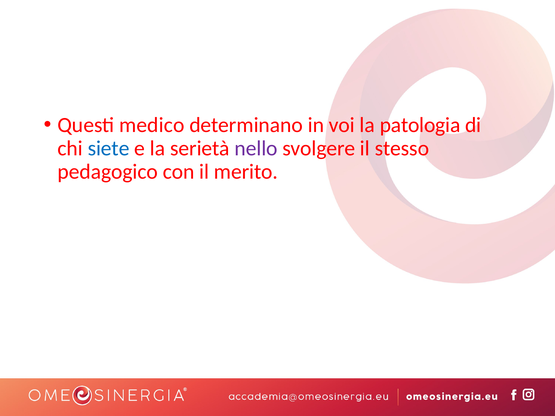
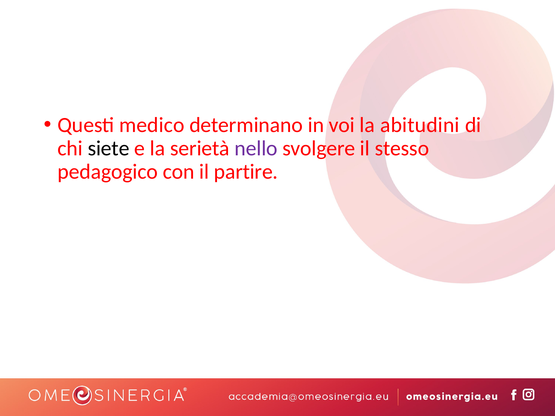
patologia: patologia -> abitudini
siete colour: blue -> black
merito: merito -> partire
